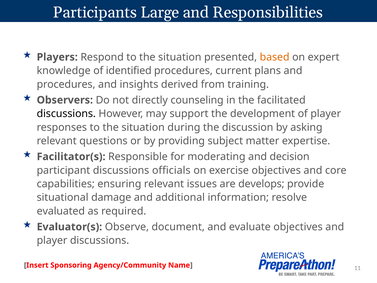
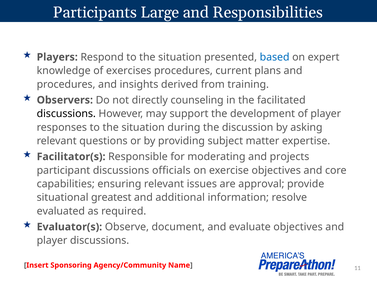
based colour: orange -> blue
identified: identified -> exercises
decision: decision -> projects
develops: develops -> approval
damage: damage -> greatest
